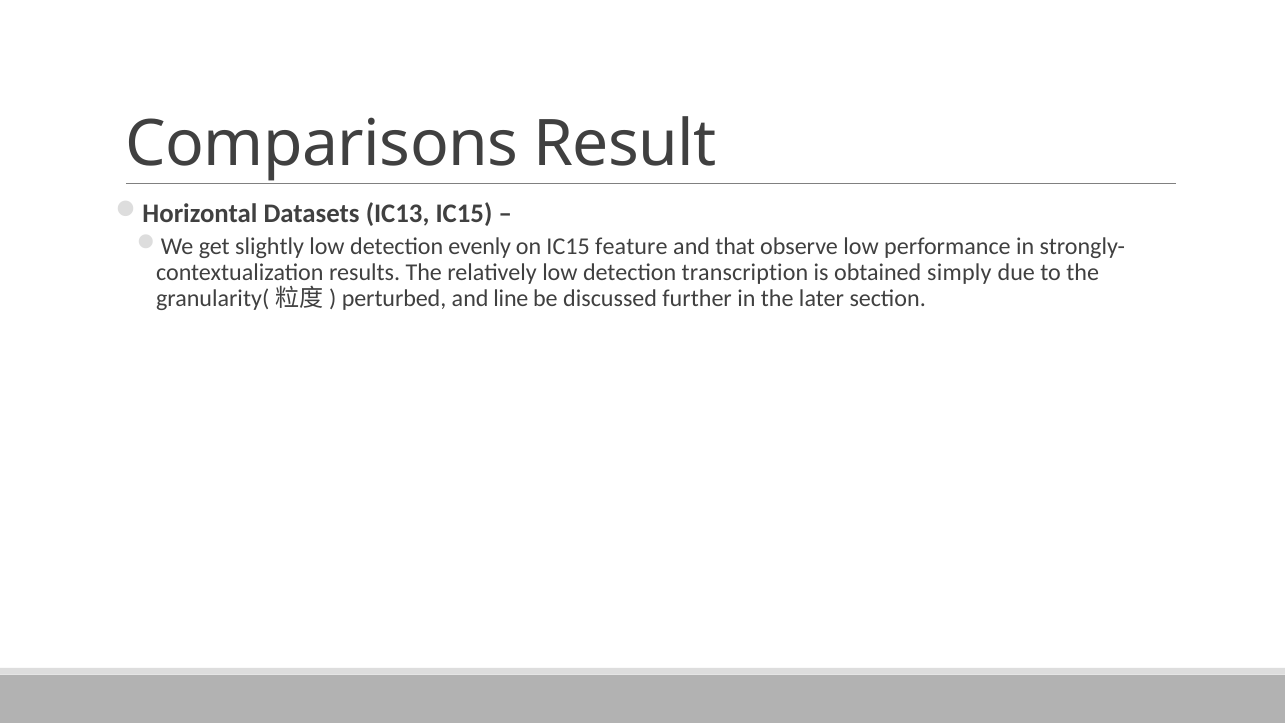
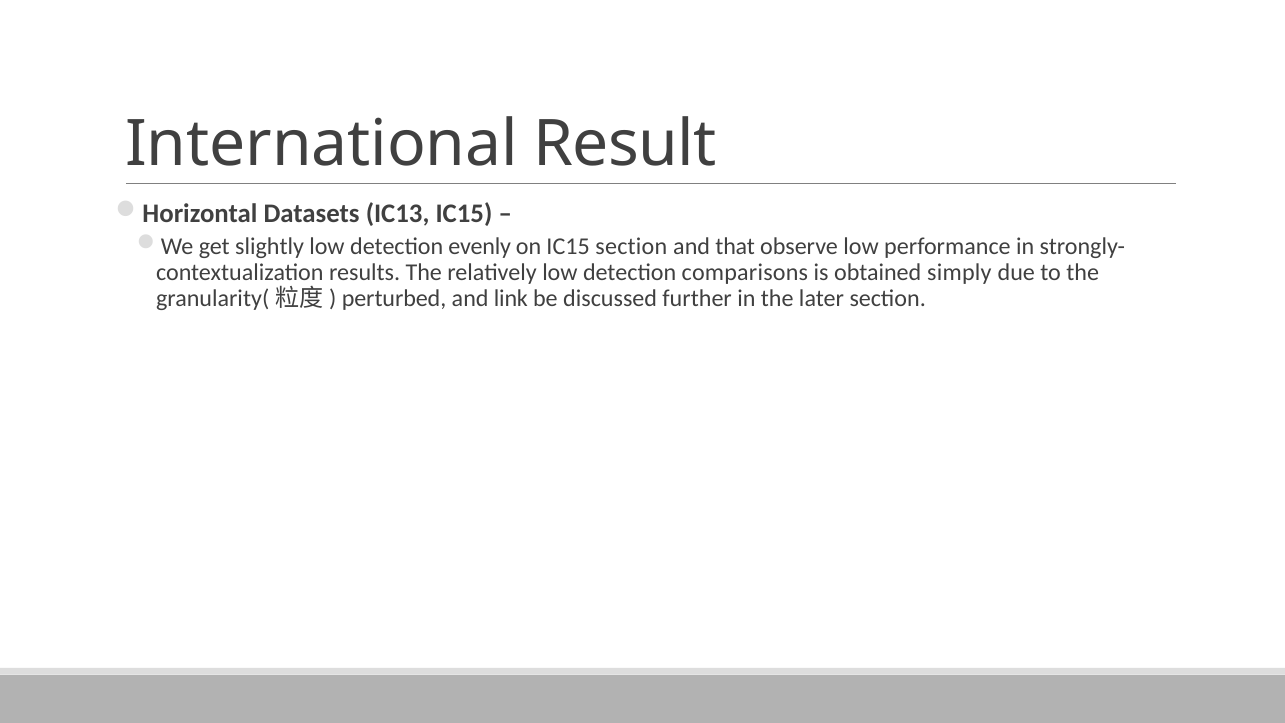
Comparisons: Comparisons -> International
IC15 feature: feature -> section
transcription: transcription -> comparisons
line: line -> link
